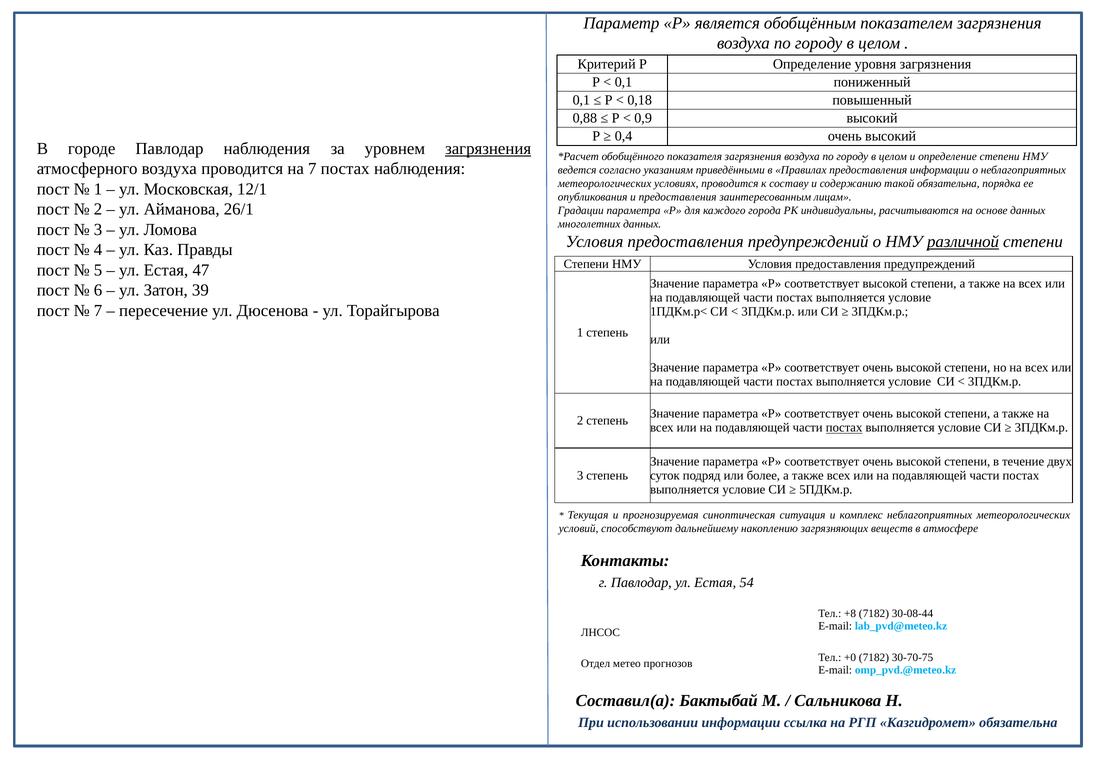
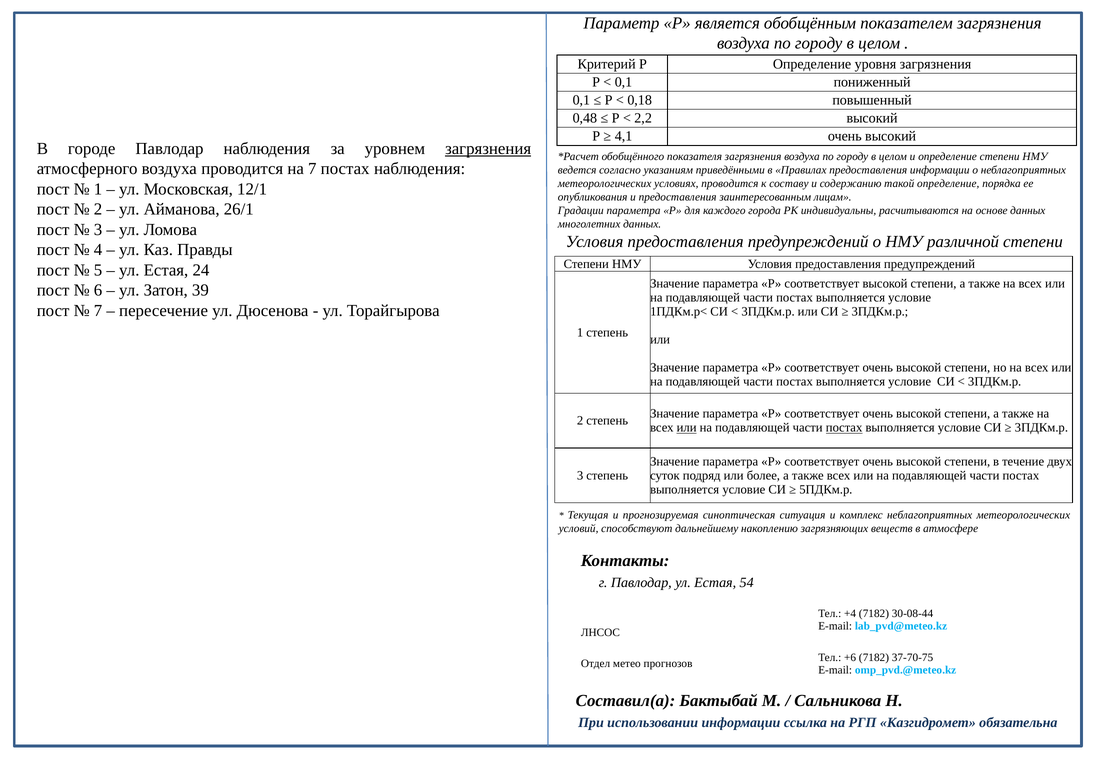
0,88: 0,88 -> 0,48
0,9: 0,9 -> 2,2
0,4: 0,4 -> 4,1
такой обязательна: обязательна -> определение
различной underline: present -> none
47: 47 -> 24
или at (687, 428) underline: none -> present
+8: +8 -> +4
+0: +0 -> +6
30-70-75: 30-70-75 -> 37-70-75
